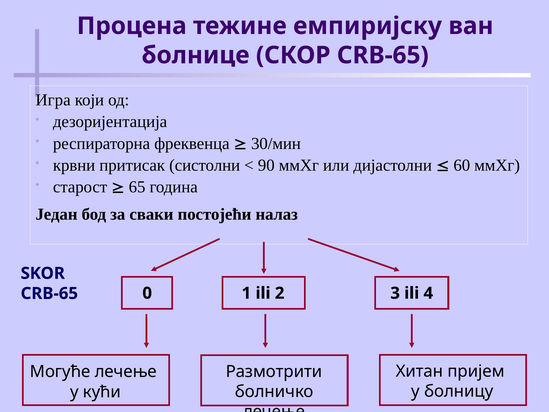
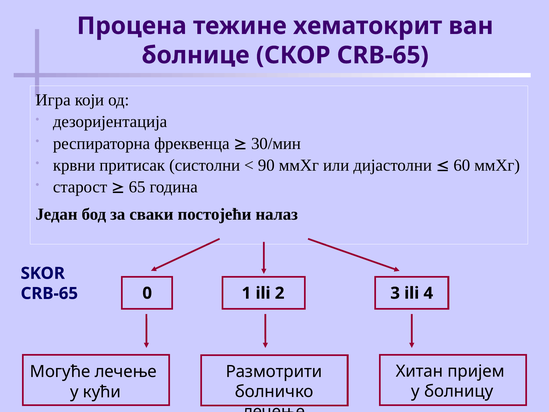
емпиријску: емпиријску -> хематокрит
